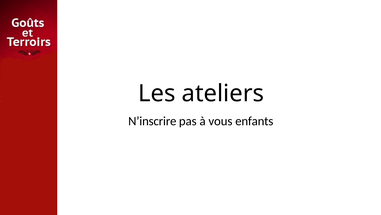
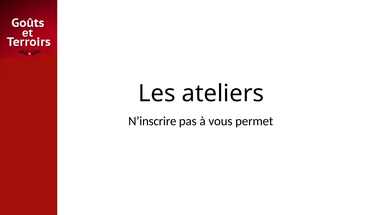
enfants: enfants -> permet
